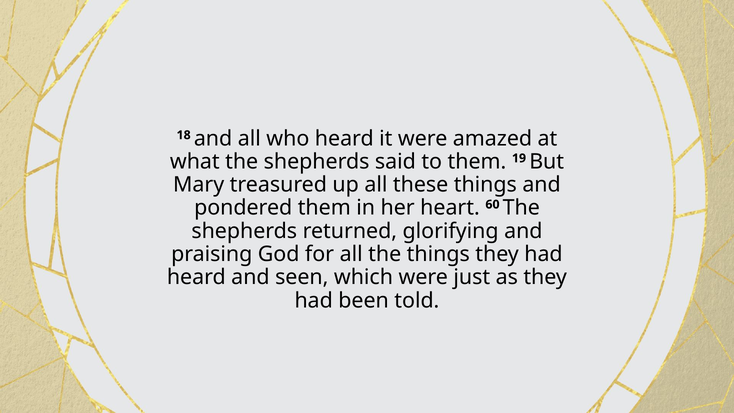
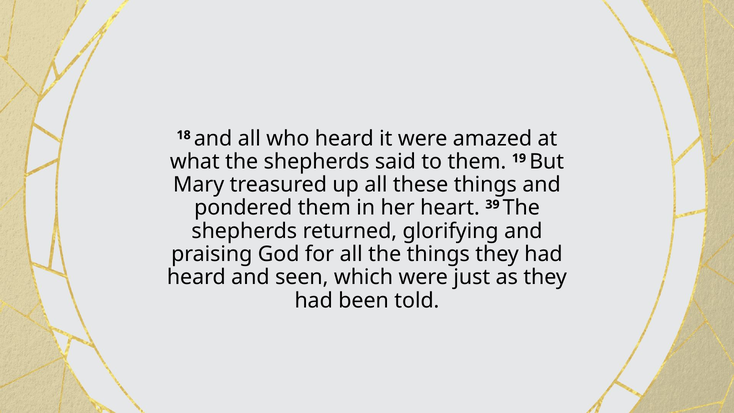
60: 60 -> 39
